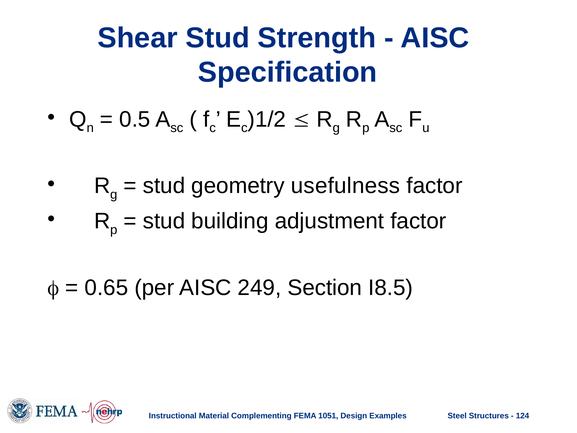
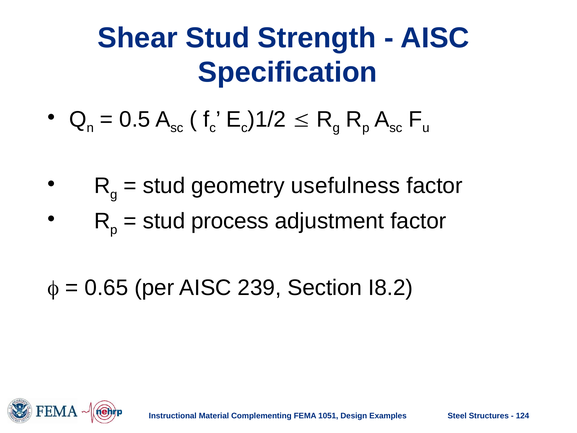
building: building -> process
249: 249 -> 239
I8.5: I8.5 -> I8.2
